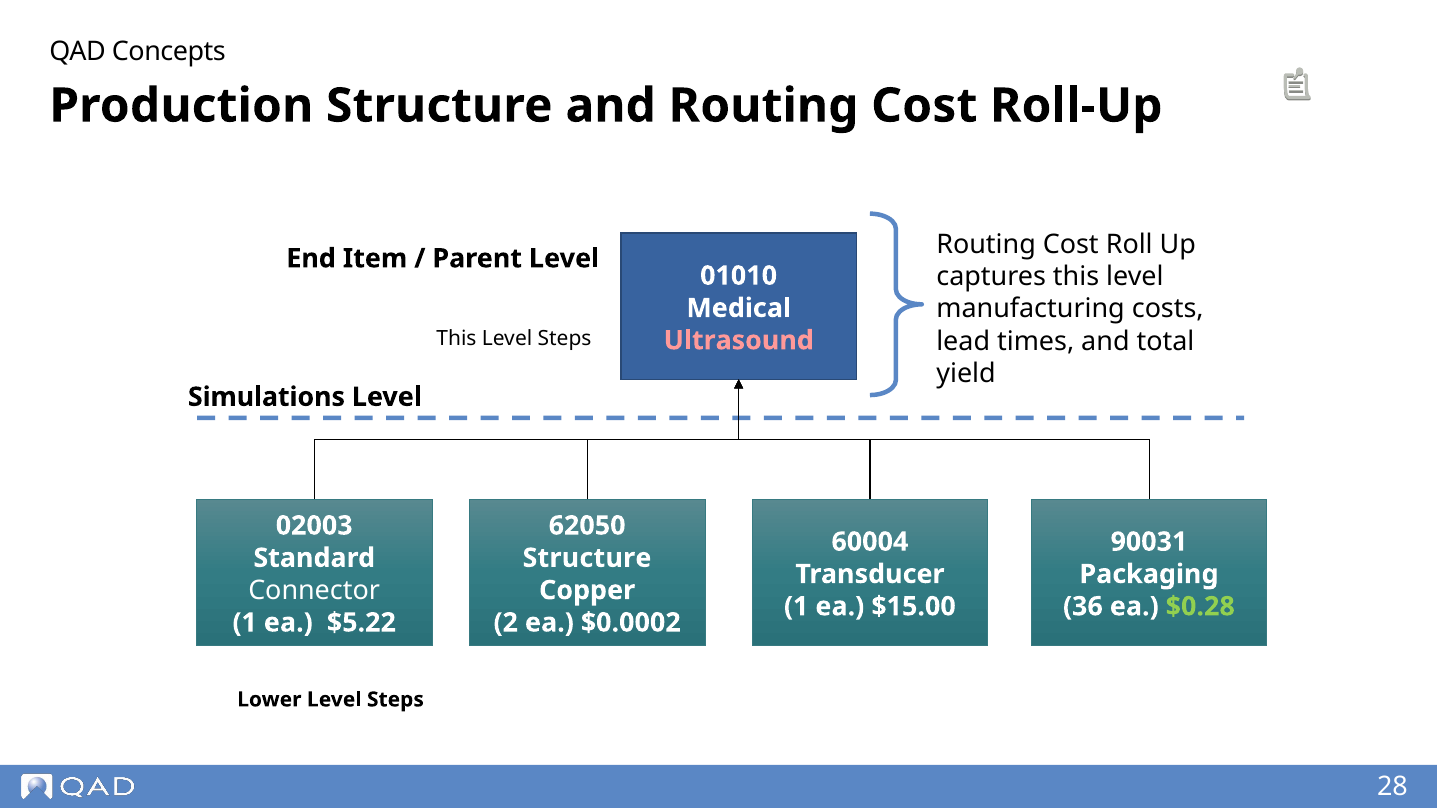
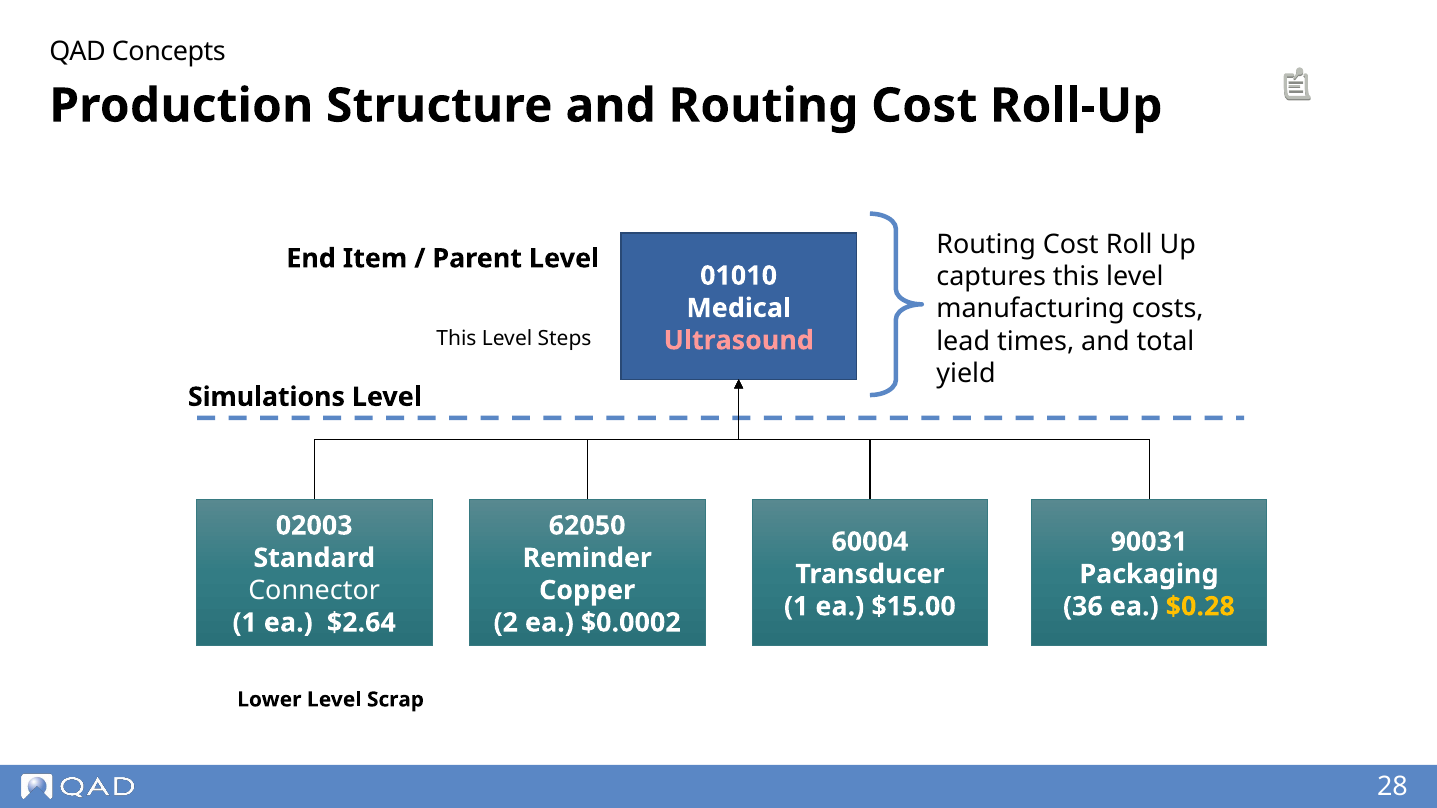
Structure at (587, 558): Structure -> Reminder
$0.28 colour: light green -> yellow
$5.22: $5.22 -> $2.64
Lower Level Steps: Steps -> Scrap
